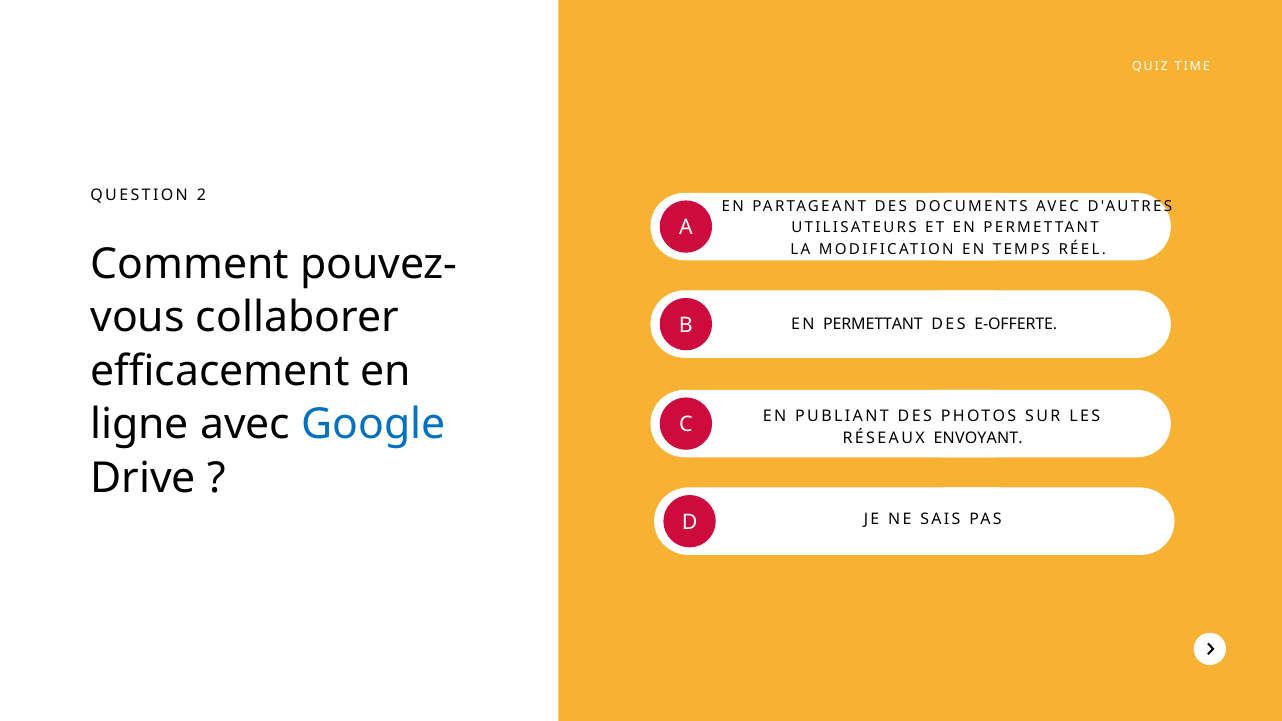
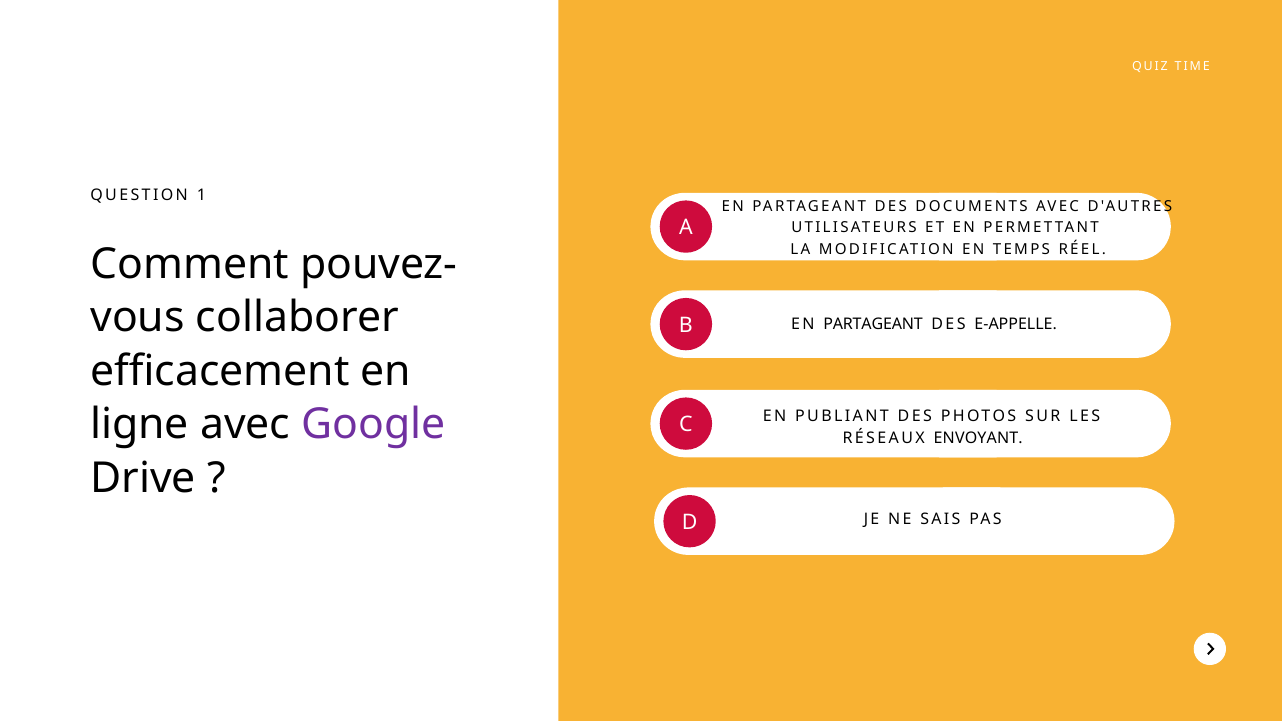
2: 2 -> 1
PERMETTANT at (873, 324): PERMETTANT -> PARTAGEANT
E-OFFERTE: E-OFFERTE -> E-APPELLE
Google colour: blue -> purple
